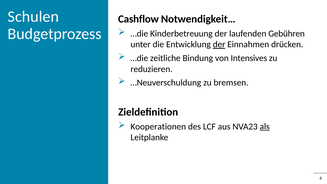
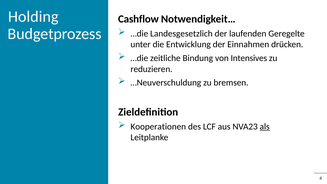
Schulen: Schulen -> Holding
Kinderbetreuung: Kinderbetreuung -> Landesgesetzlich
Gebühren: Gebühren -> Geregelte
der at (219, 44) underline: present -> none
